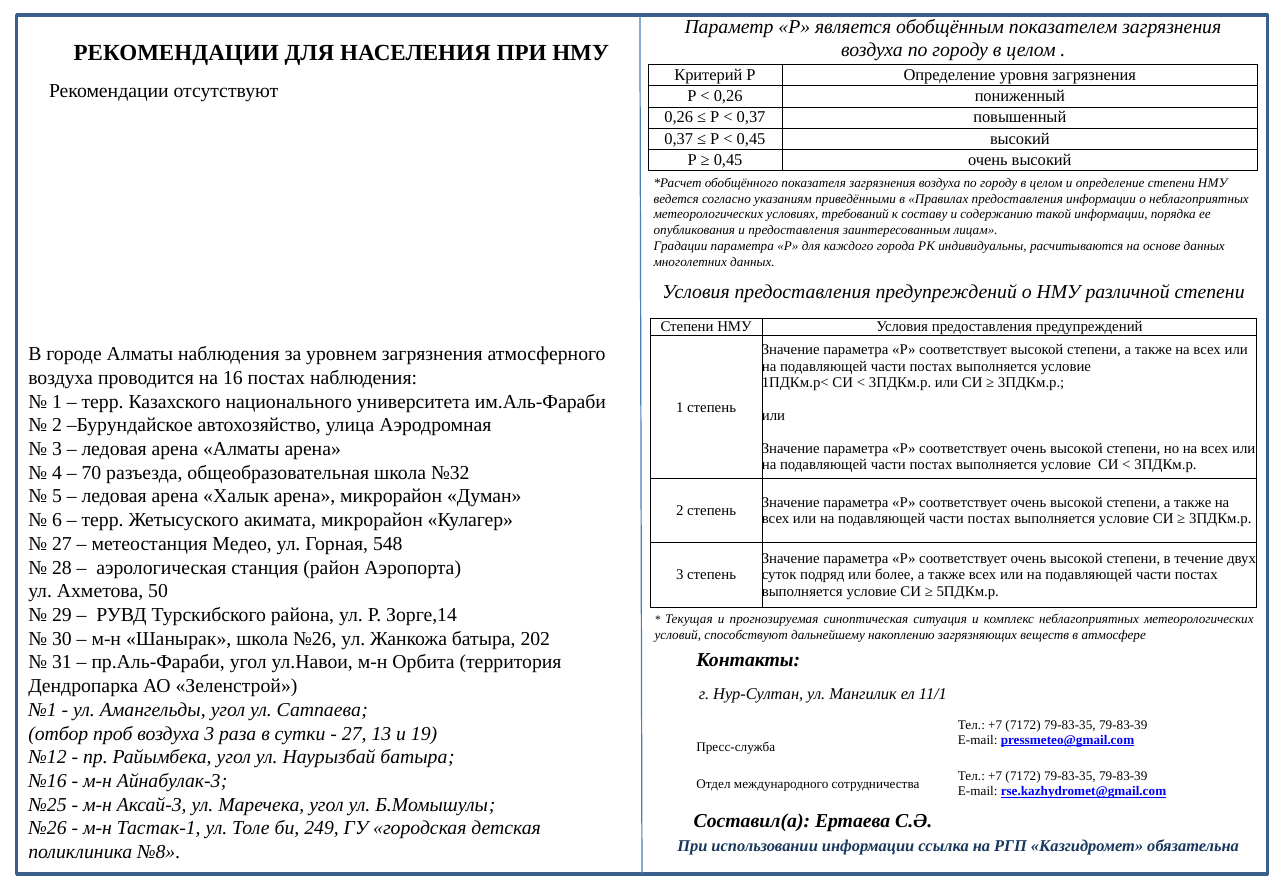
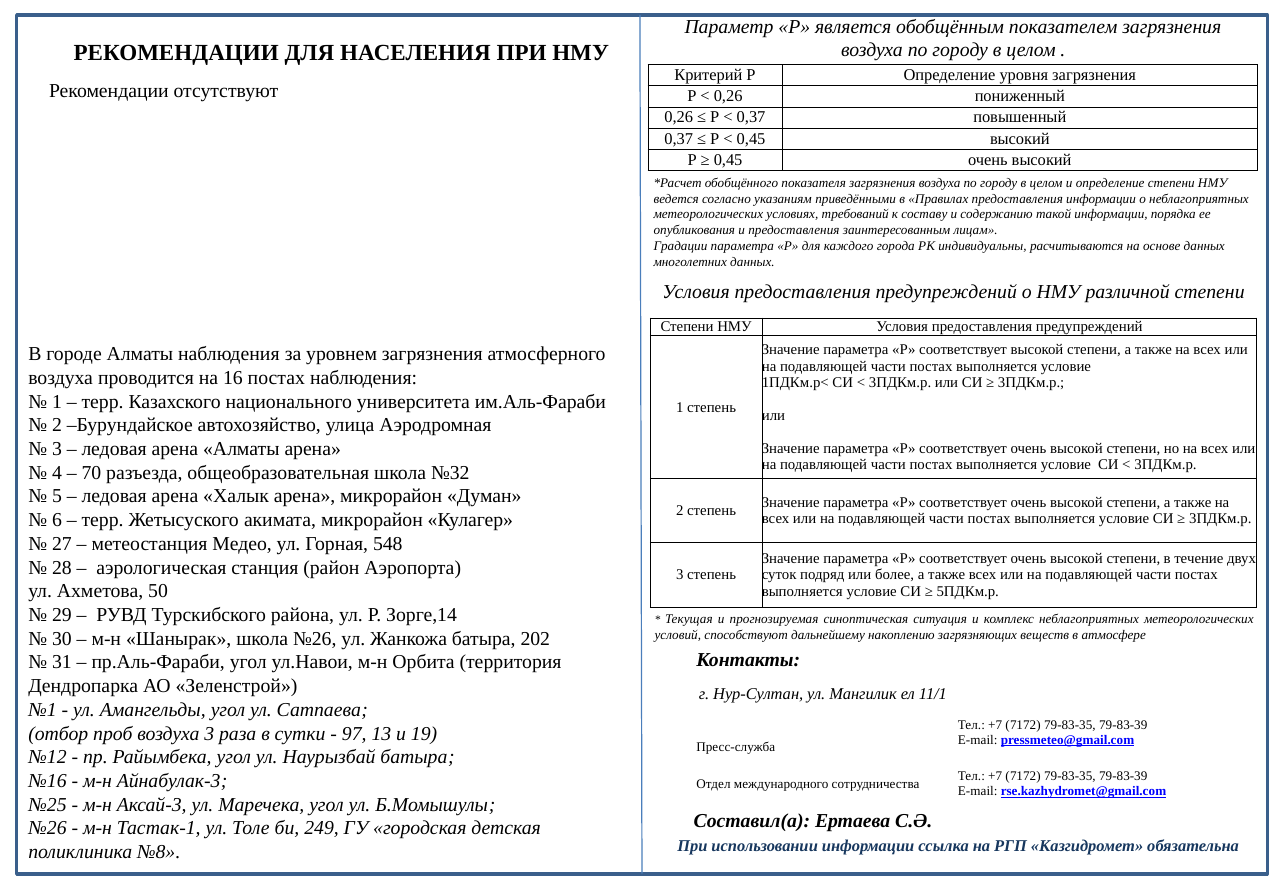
27 at (354, 733): 27 -> 97
